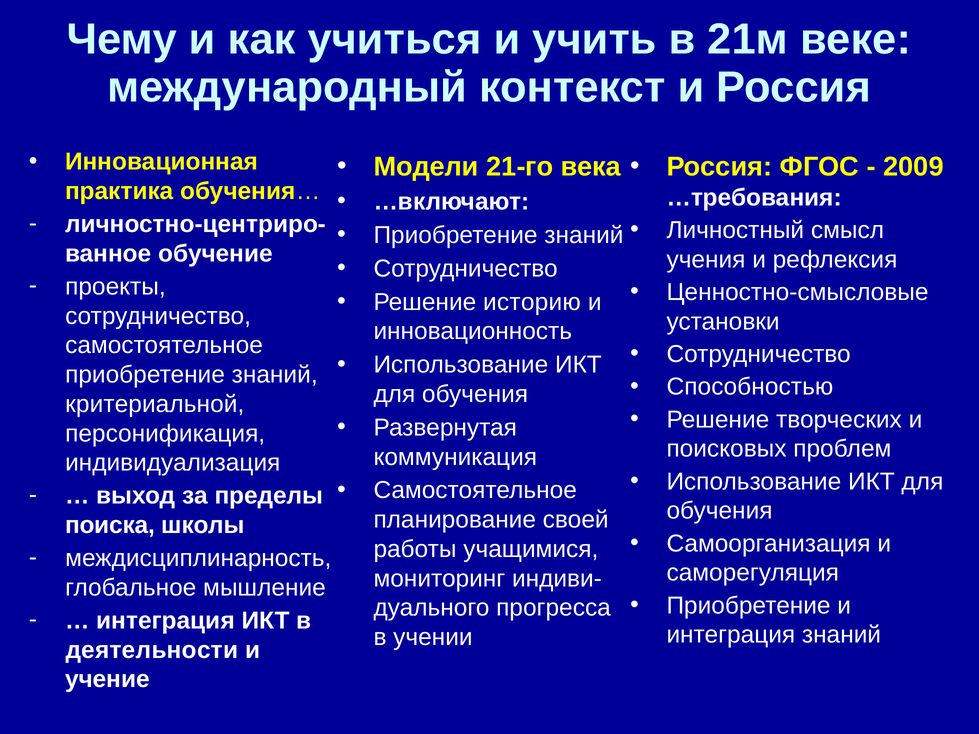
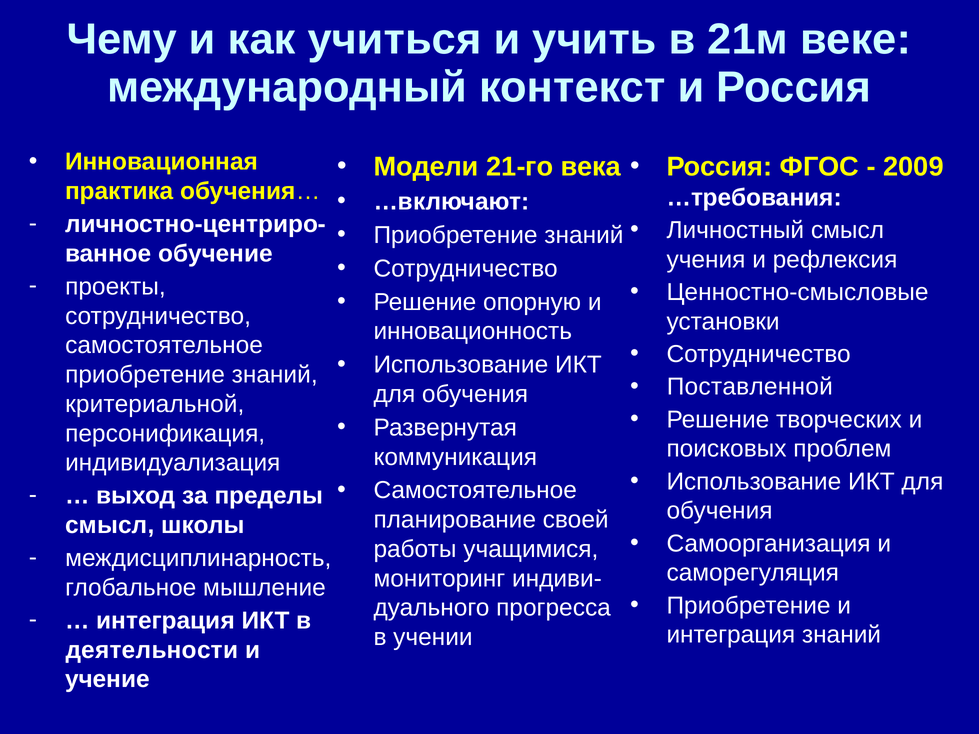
историю: историю -> опорную
Способностью: Способностью -> Поставленной
поиска at (110, 525): поиска -> смысл
